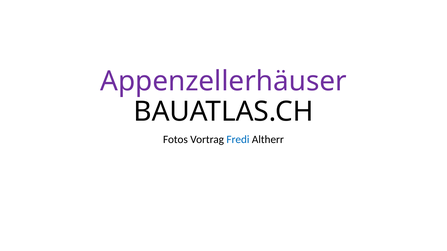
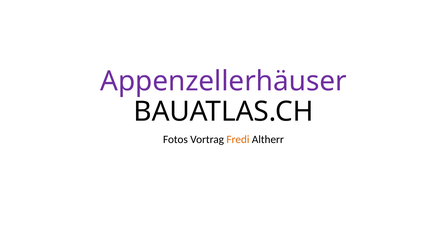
Fredi colour: blue -> orange
